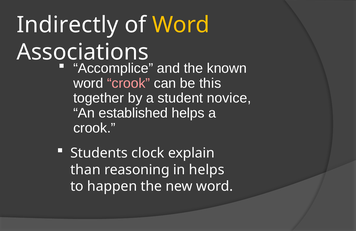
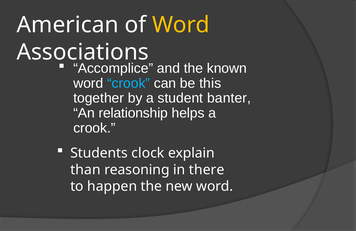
Indirectly: Indirectly -> American
crook at (129, 83) colour: pink -> light blue
novice: novice -> banter
established: established -> relationship
in helps: helps -> there
